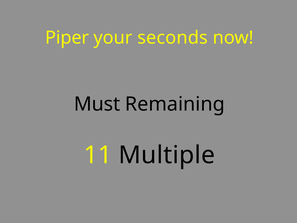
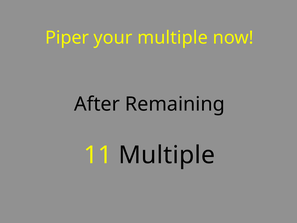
your seconds: seconds -> multiple
Must: Must -> After
